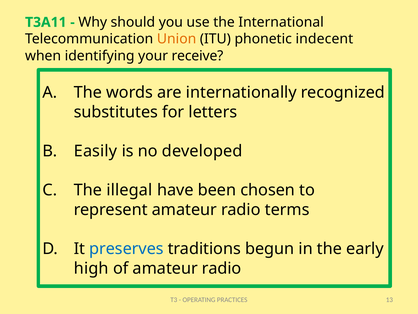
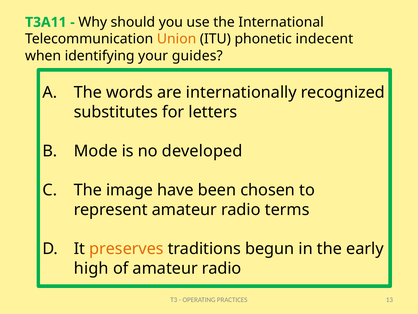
receive: receive -> guides
Easily: Easily -> Mode
illegal: illegal -> image
preserves colour: blue -> orange
